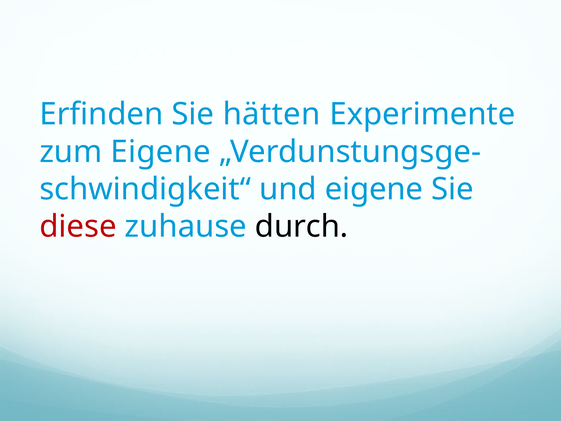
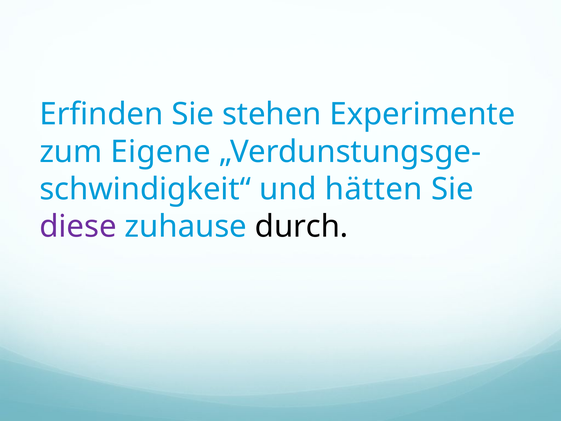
hätten: hätten -> stehen
und eigene: eigene -> hätten
diese colour: red -> purple
